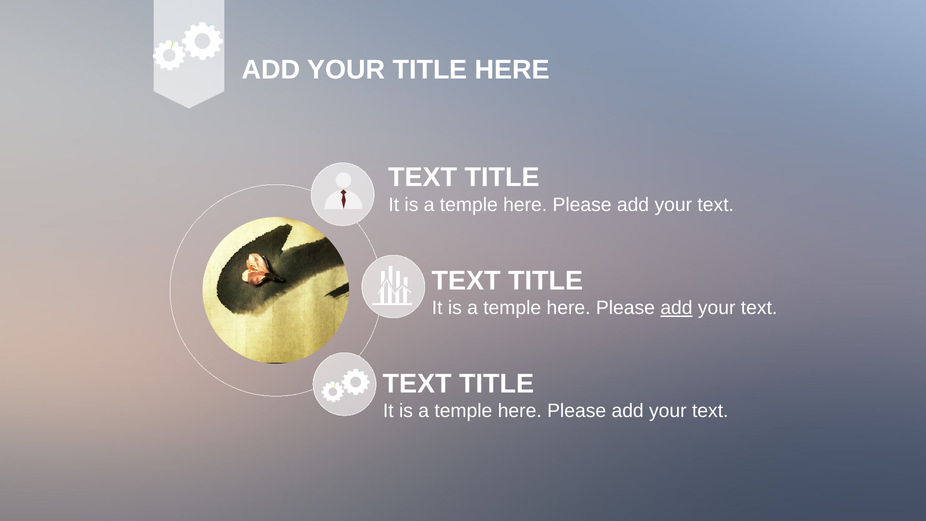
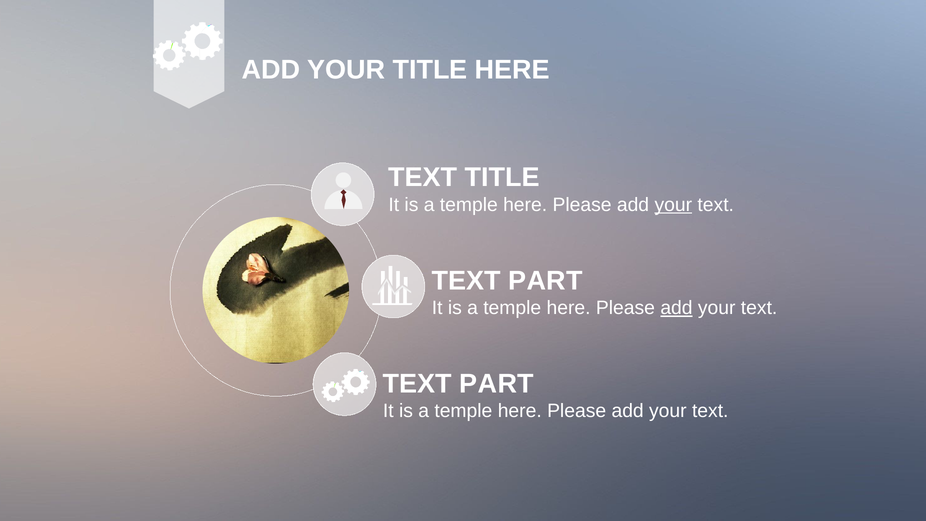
your at (673, 205) underline: none -> present
TITLE at (546, 281): TITLE -> PART
TITLE at (497, 384): TITLE -> PART
